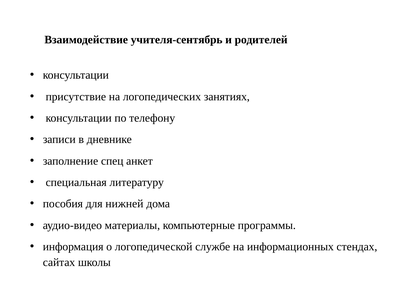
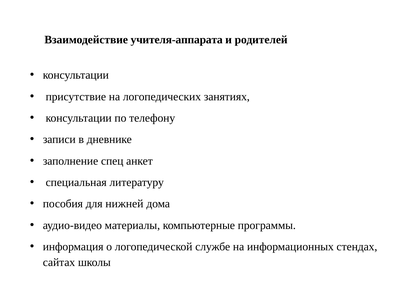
учителя-сентябрь: учителя-сентябрь -> учителя-аппарата
